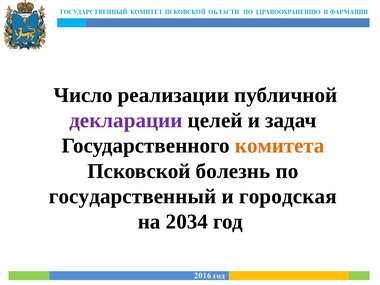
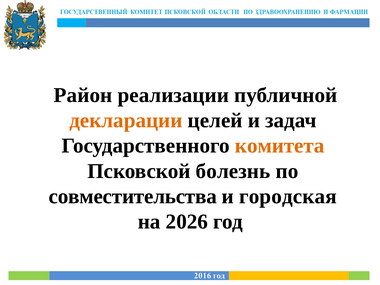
Число: Число -> Район
декларации colour: purple -> orange
государственный: государственный -> совместительства
2034: 2034 -> 2026
